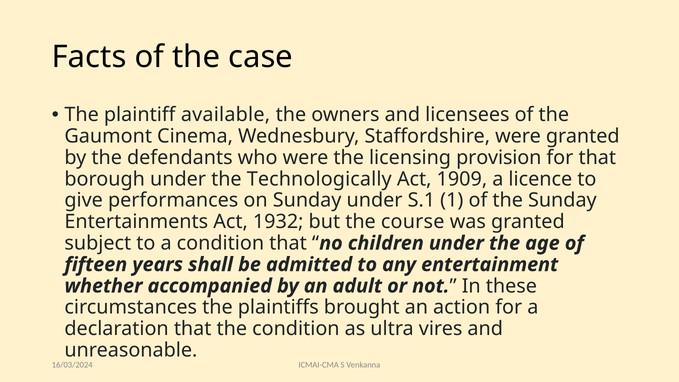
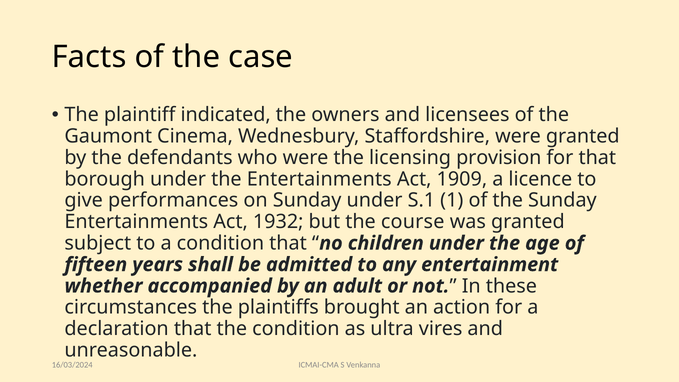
available: available -> indicated
the Technologically: Technologically -> Entertainments
